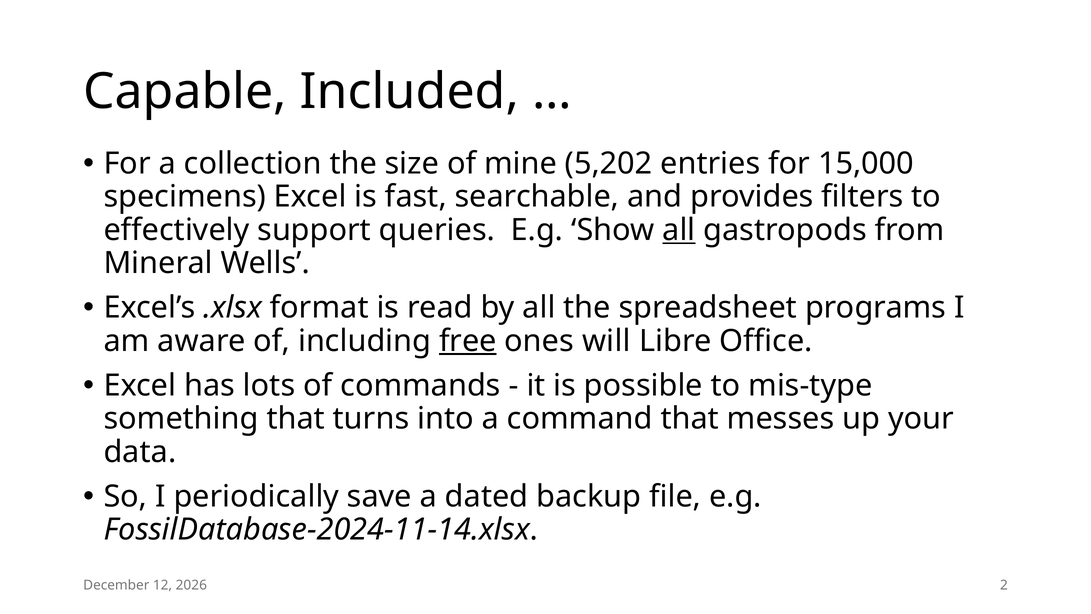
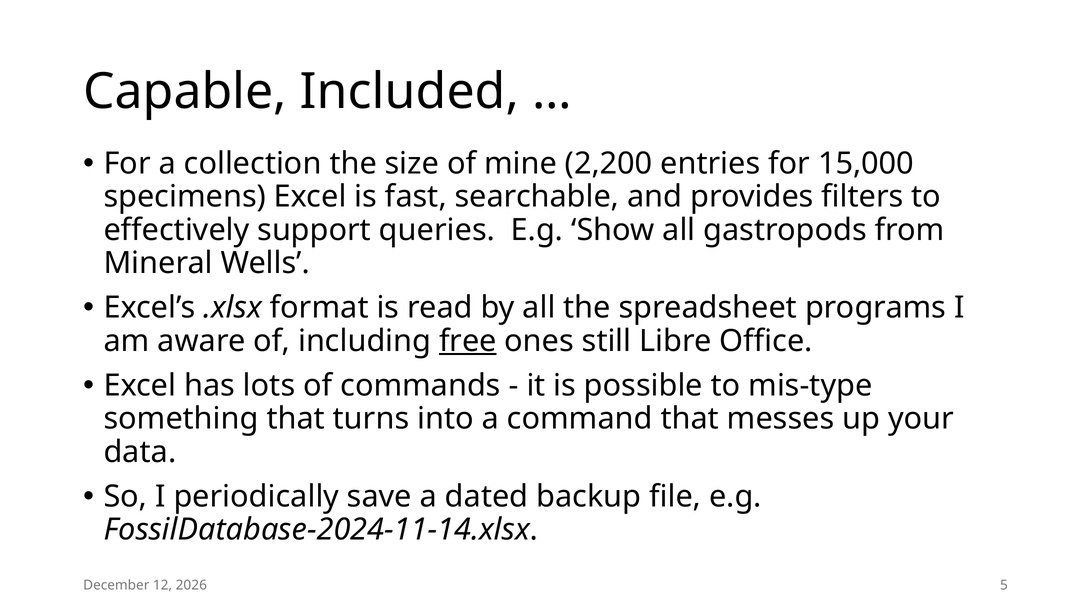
5,202: 5,202 -> 2,200
all at (679, 230) underline: present -> none
will: will -> still
2: 2 -> 5
